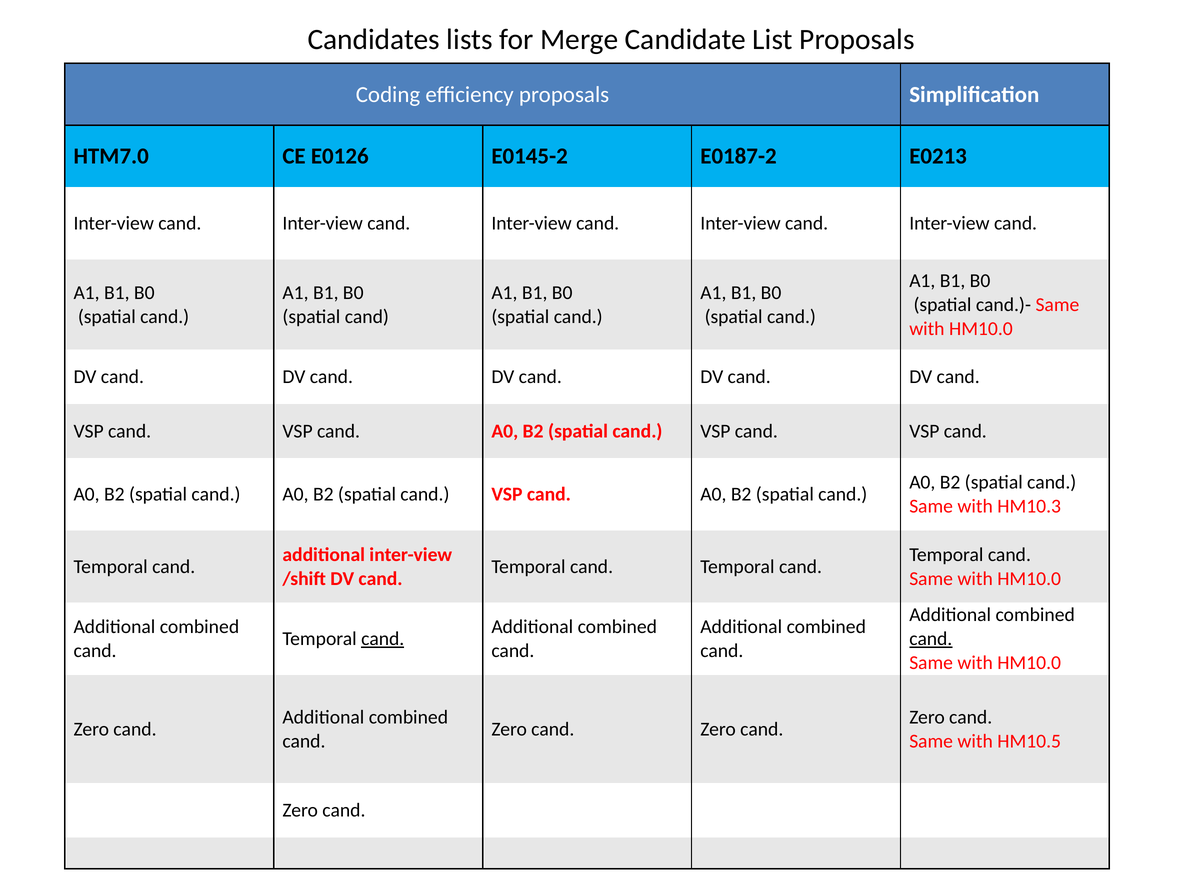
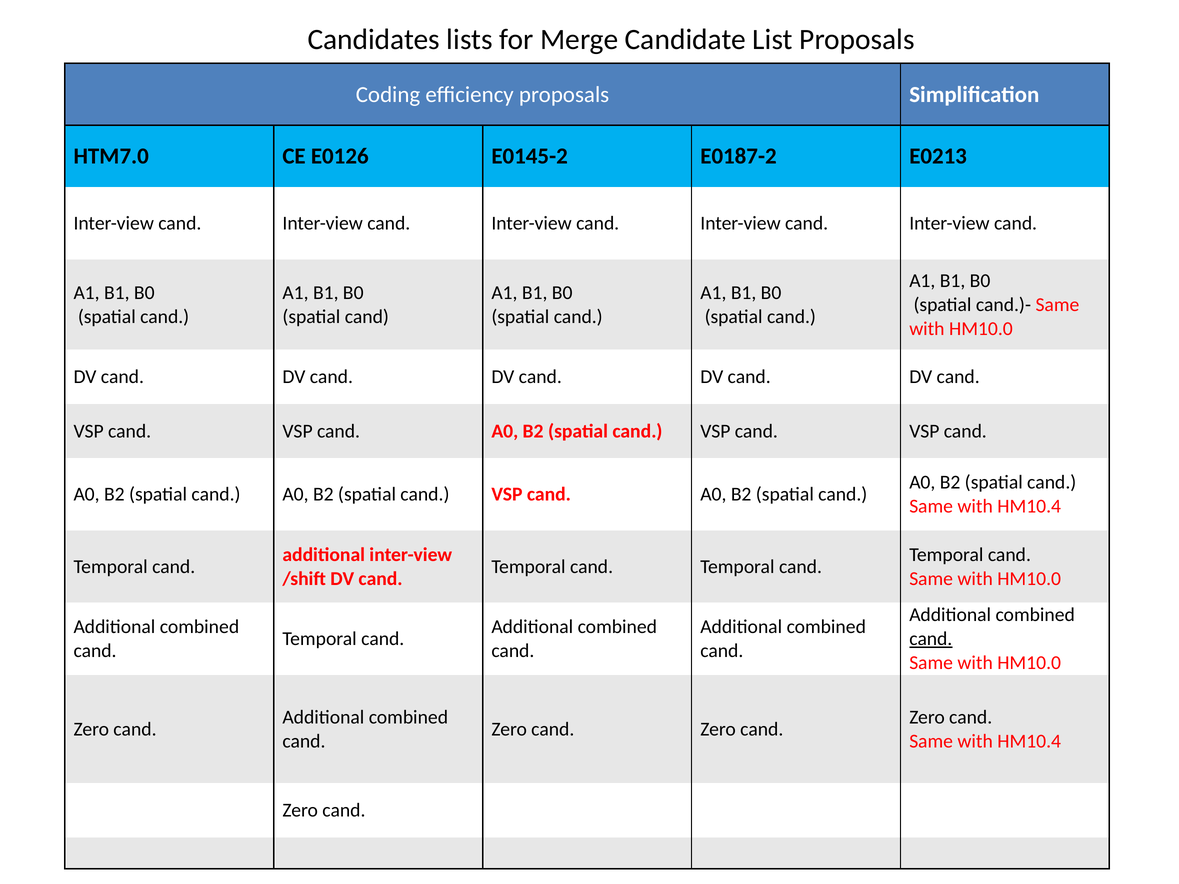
HM10.3 at (1029, 506): HM10.3 -> HM10.4
cand at (383, 639) underline: present -> none
HM10.5 at (1029, 741): HM10.5 -> HM10.4
